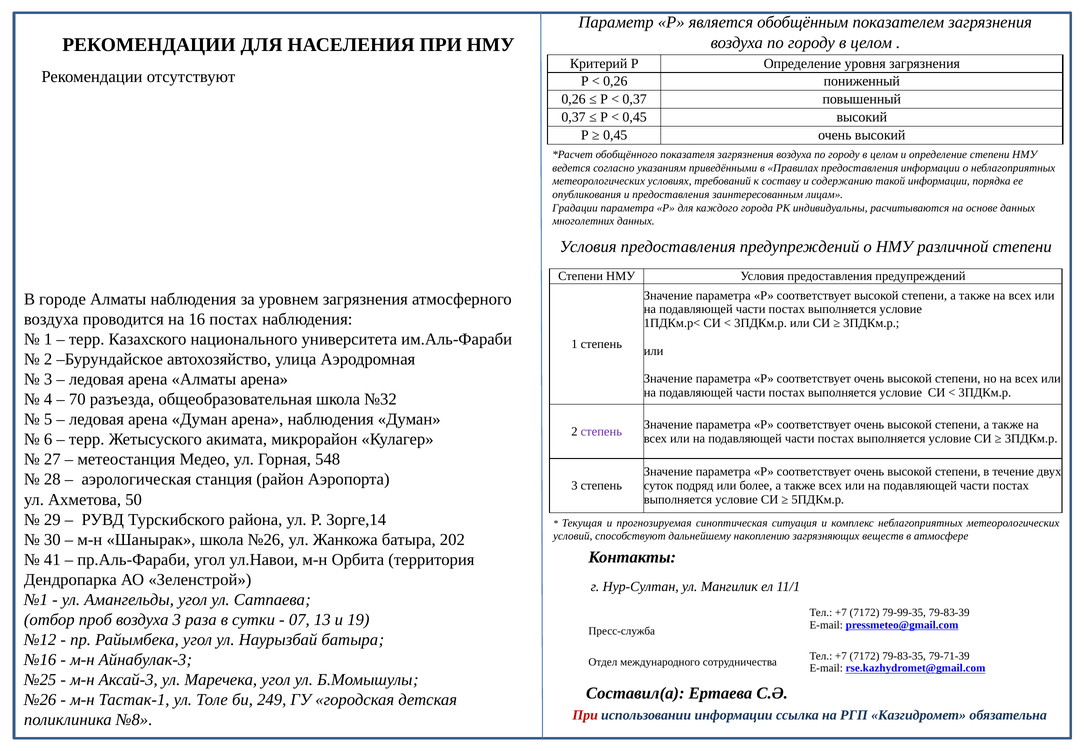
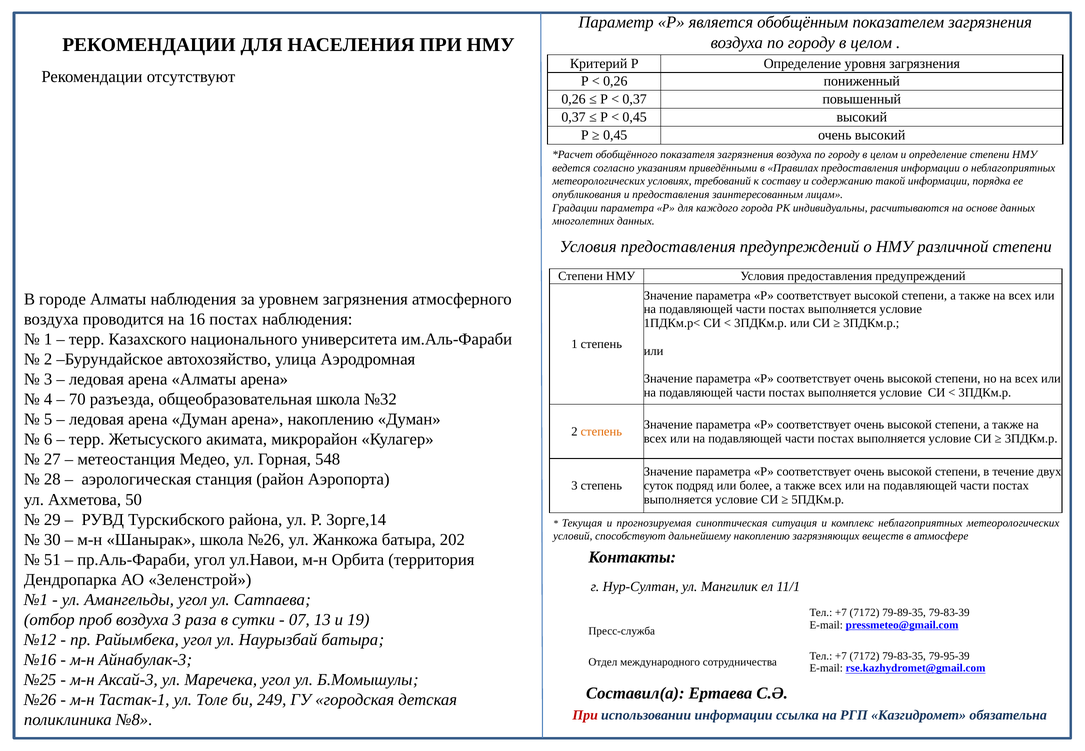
арена наблюдения: наблюдения -> накоплению
степень at (601, 432) colour: purple -> orange
41: 41 -> 51
79-99-35: 79-99-35 -> 79-89-35
79-71-39: 79-71-39 -> 79-95-39
